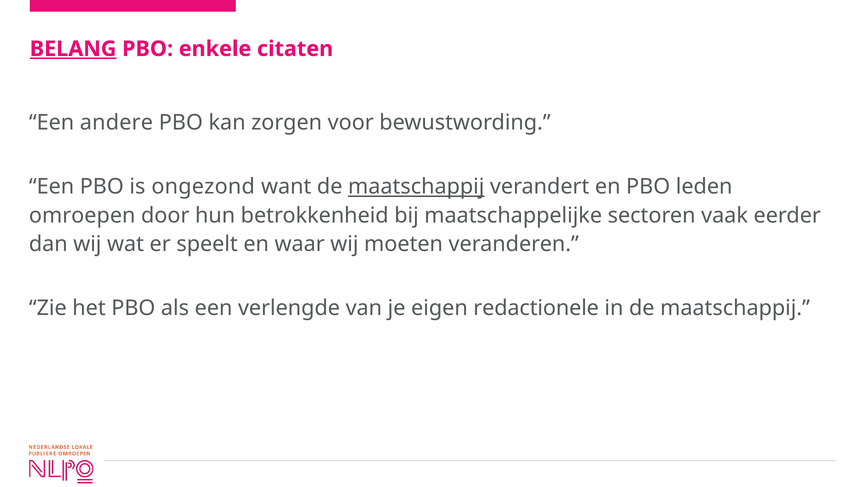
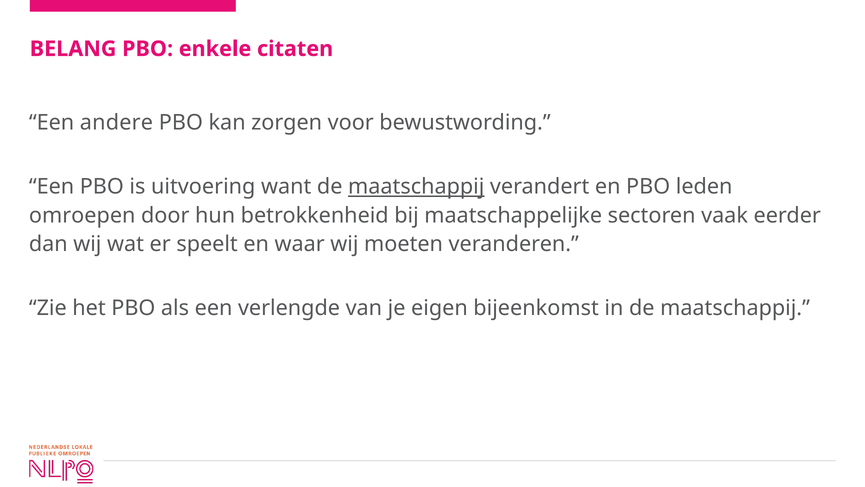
BELANG underline: present -> none
ongezond: ongezond -> uitvoering
redactionele: redactionele -> bijeenkomst
